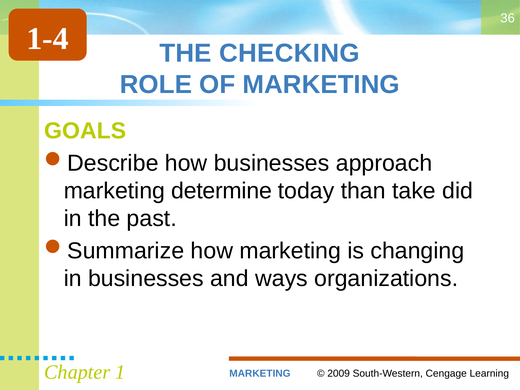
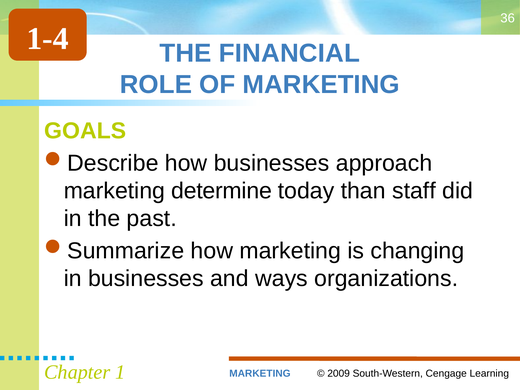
CHECKING: CHECKING -> FINANCIAL
take: take -> staff
